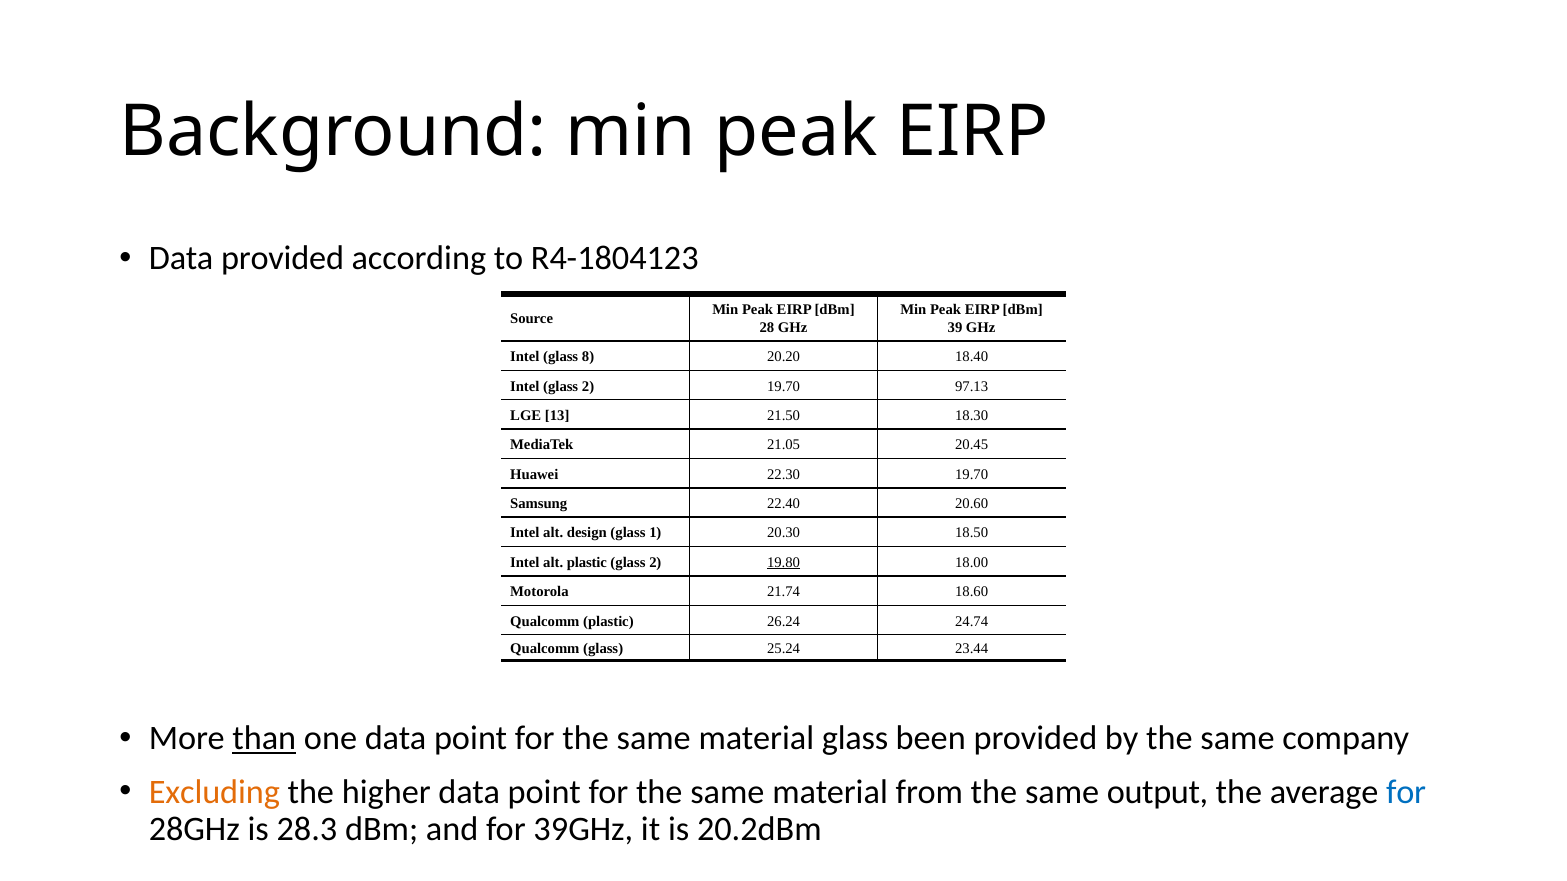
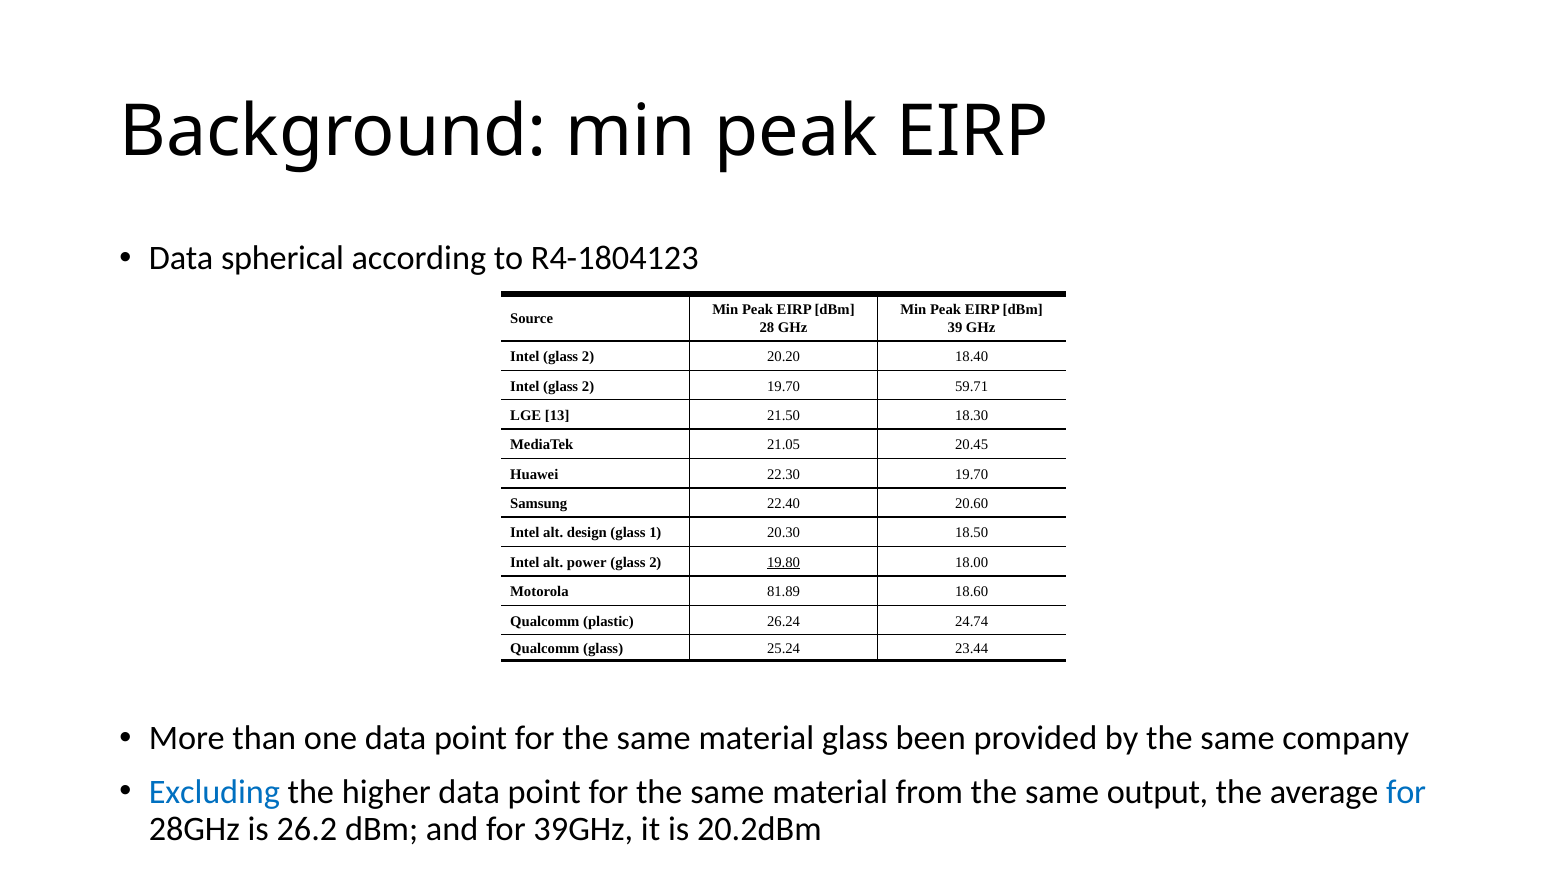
Data provided: provided -> spherical
8 at (588, 357): 8 -> 2
97.13: 97.13 -> 59.71
alt plastic: plastic -> power
21.74: 21.74 -> 81.89
than underline: present -> none
Excluding colour: orange -> blue
28.3: 28.3 -> 26.2
